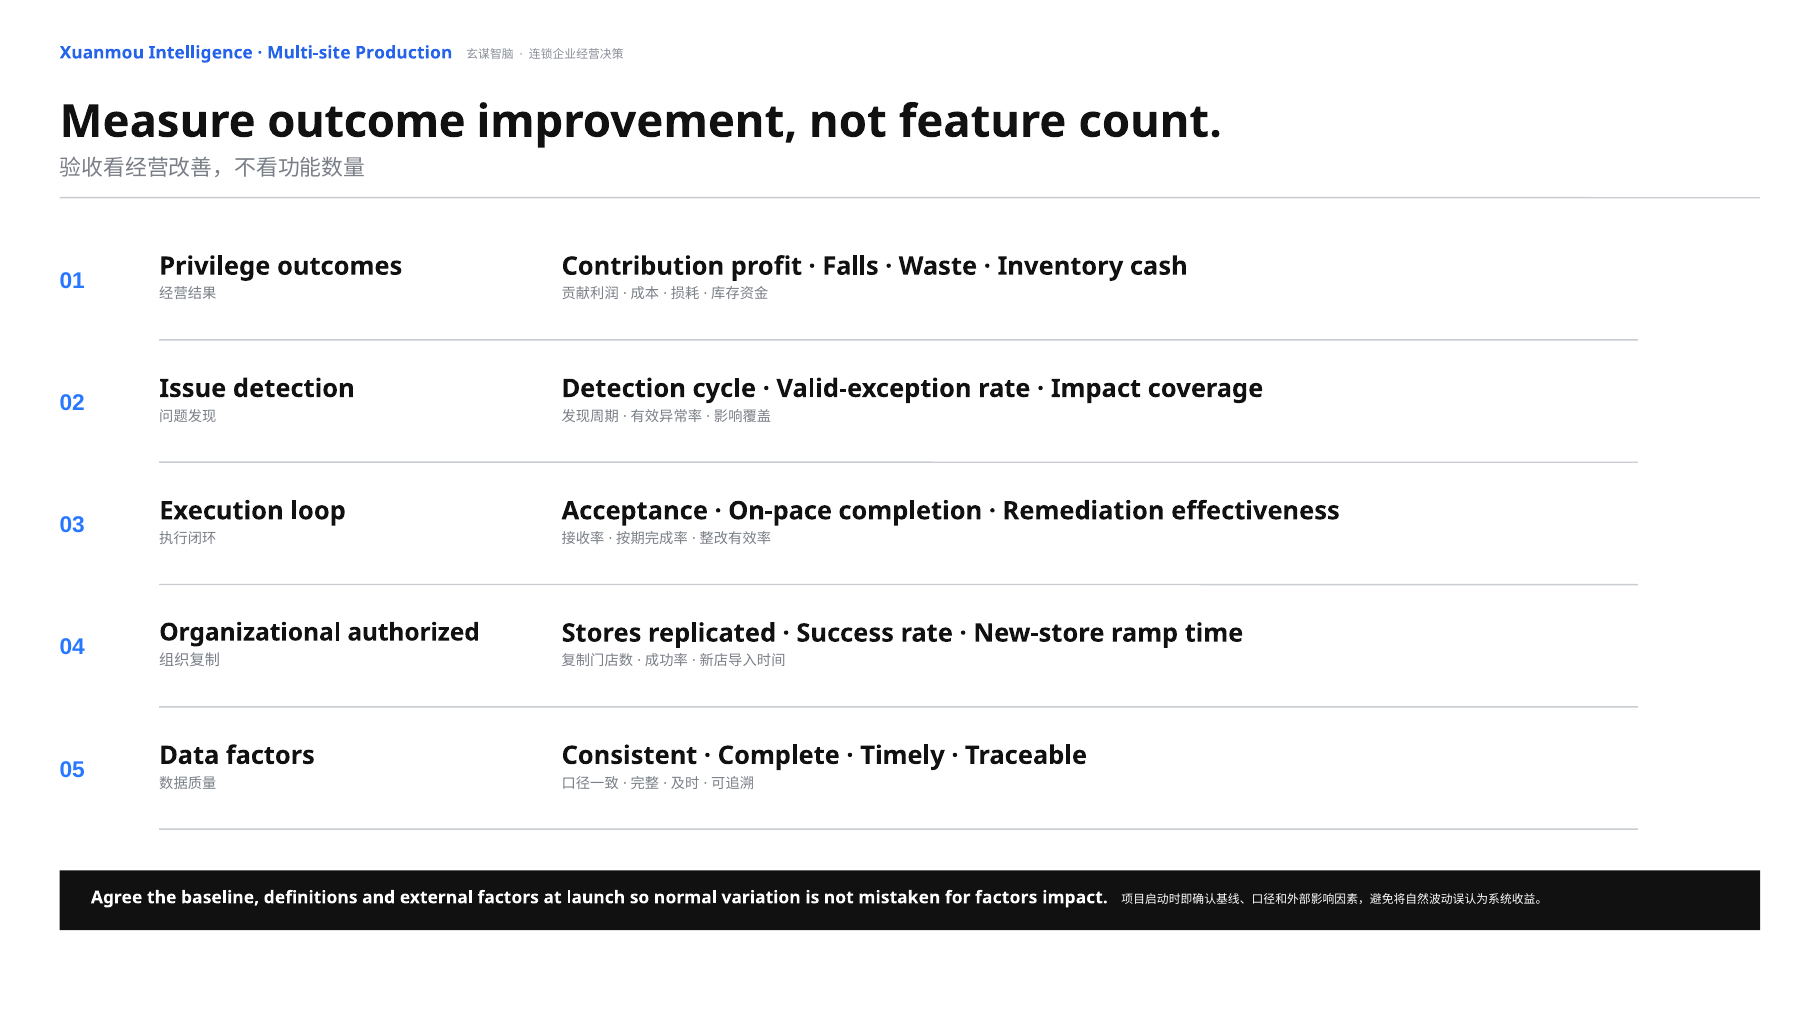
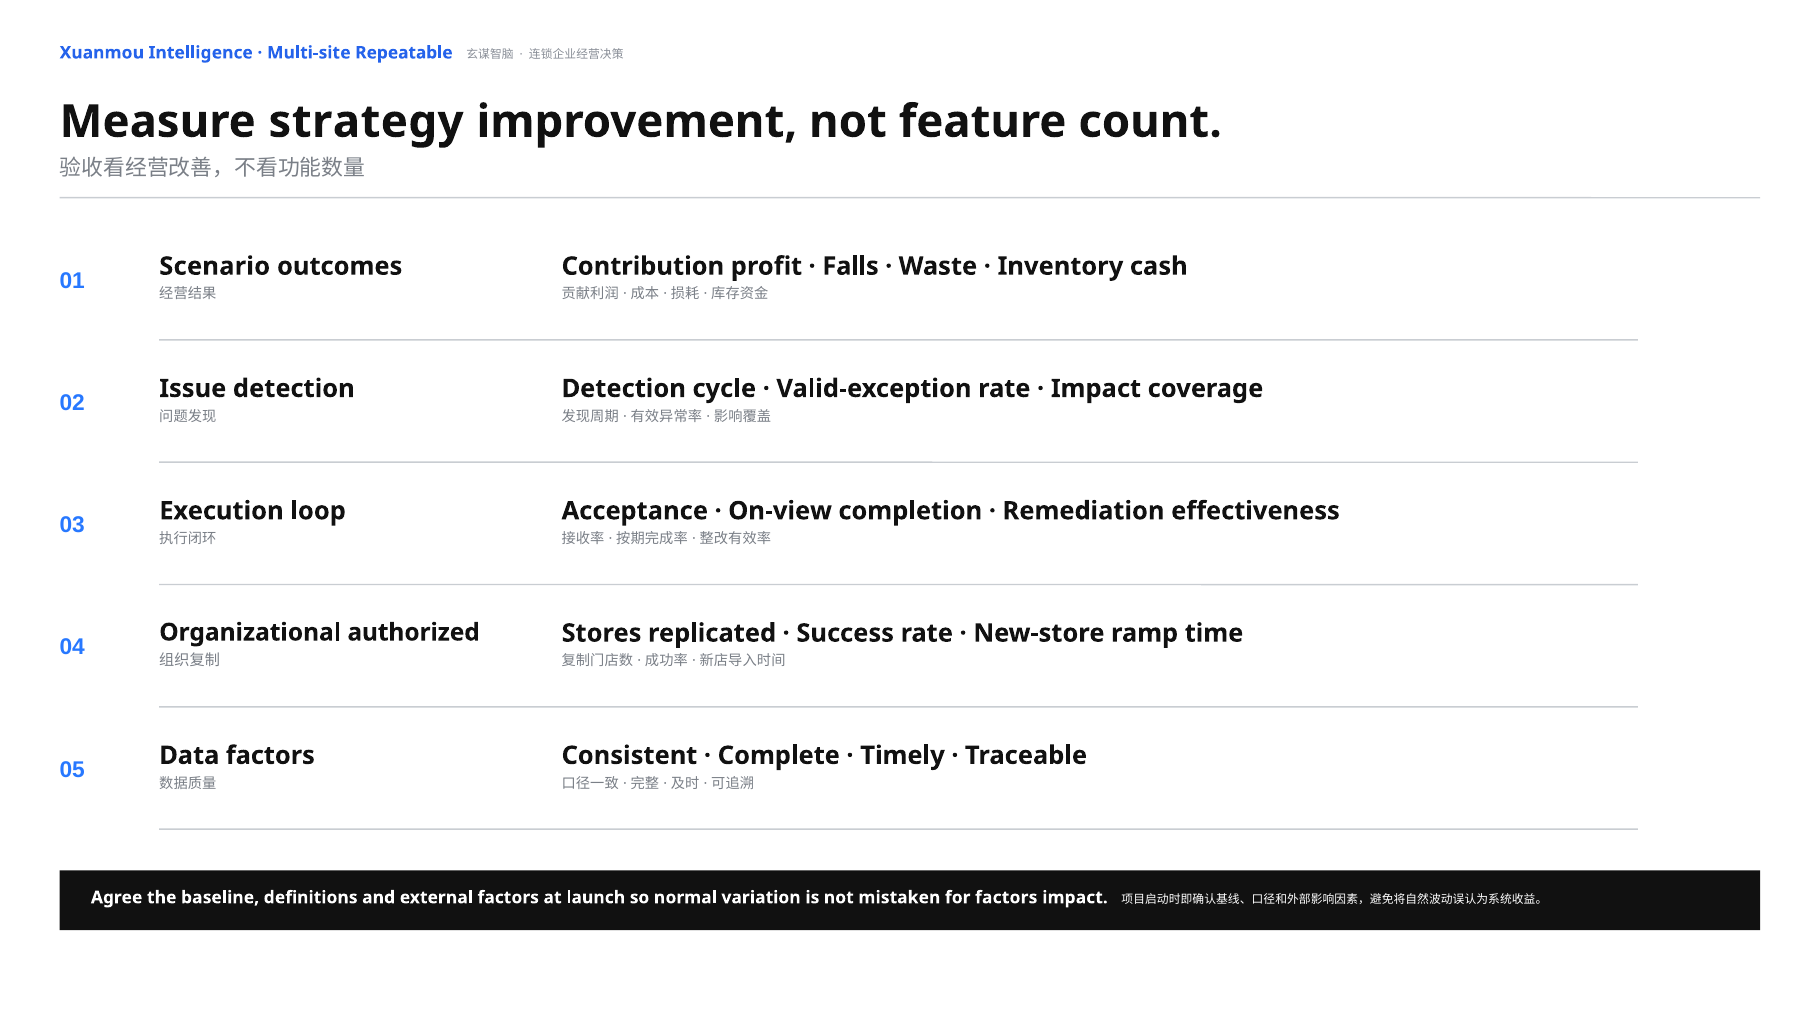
Production: Production -> Repeatable
outcome: outcome -> strategy
Privilege: Privilege -> Scenario
On-pace: On-pace -> On-view
